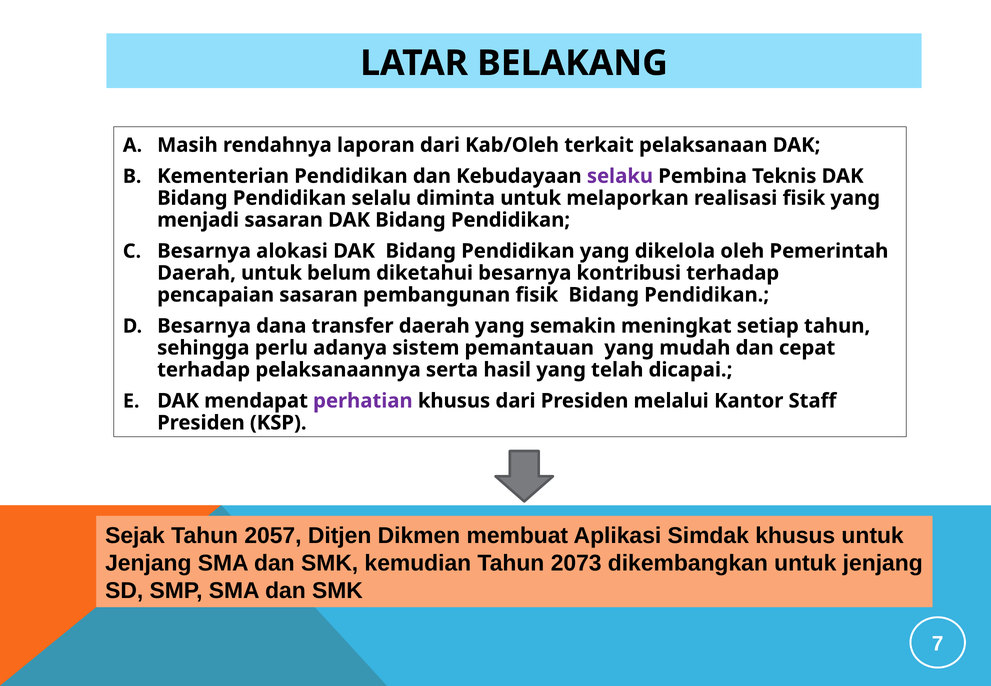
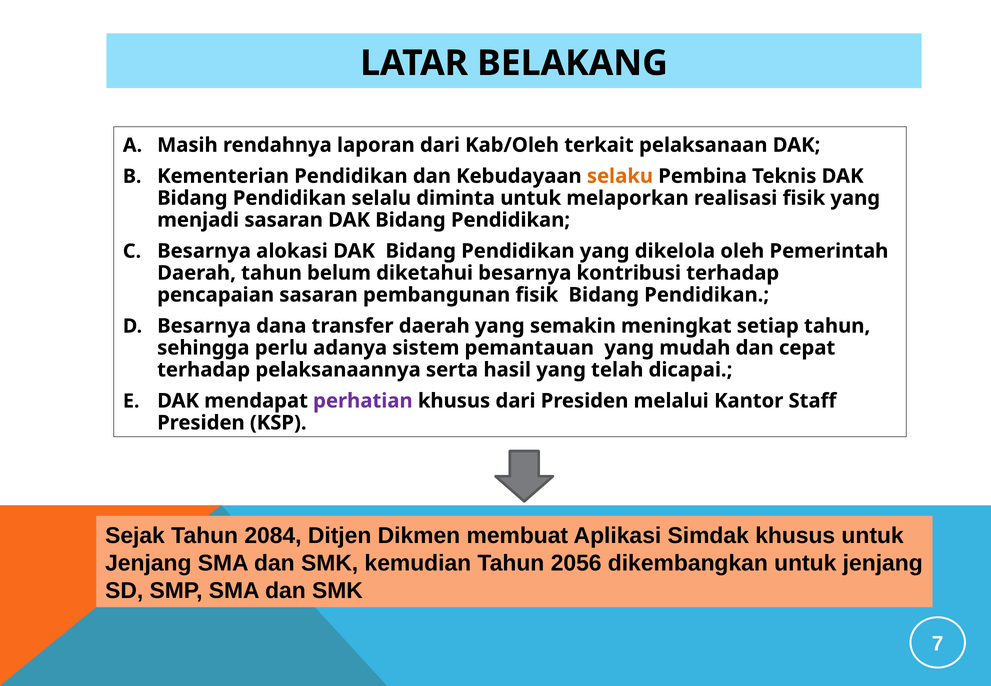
selaku colour: purple -> orange
Daerah untuk: untuk -> tahun
2057: 2057 -> 2084
2073: 2073 -> 2056
